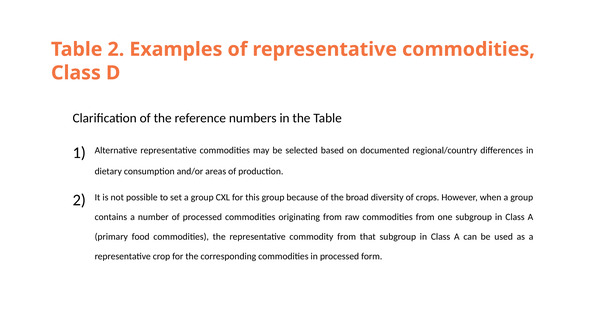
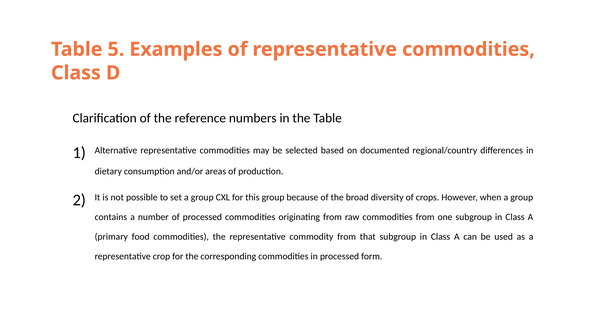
Table 2: 2 -> 5
